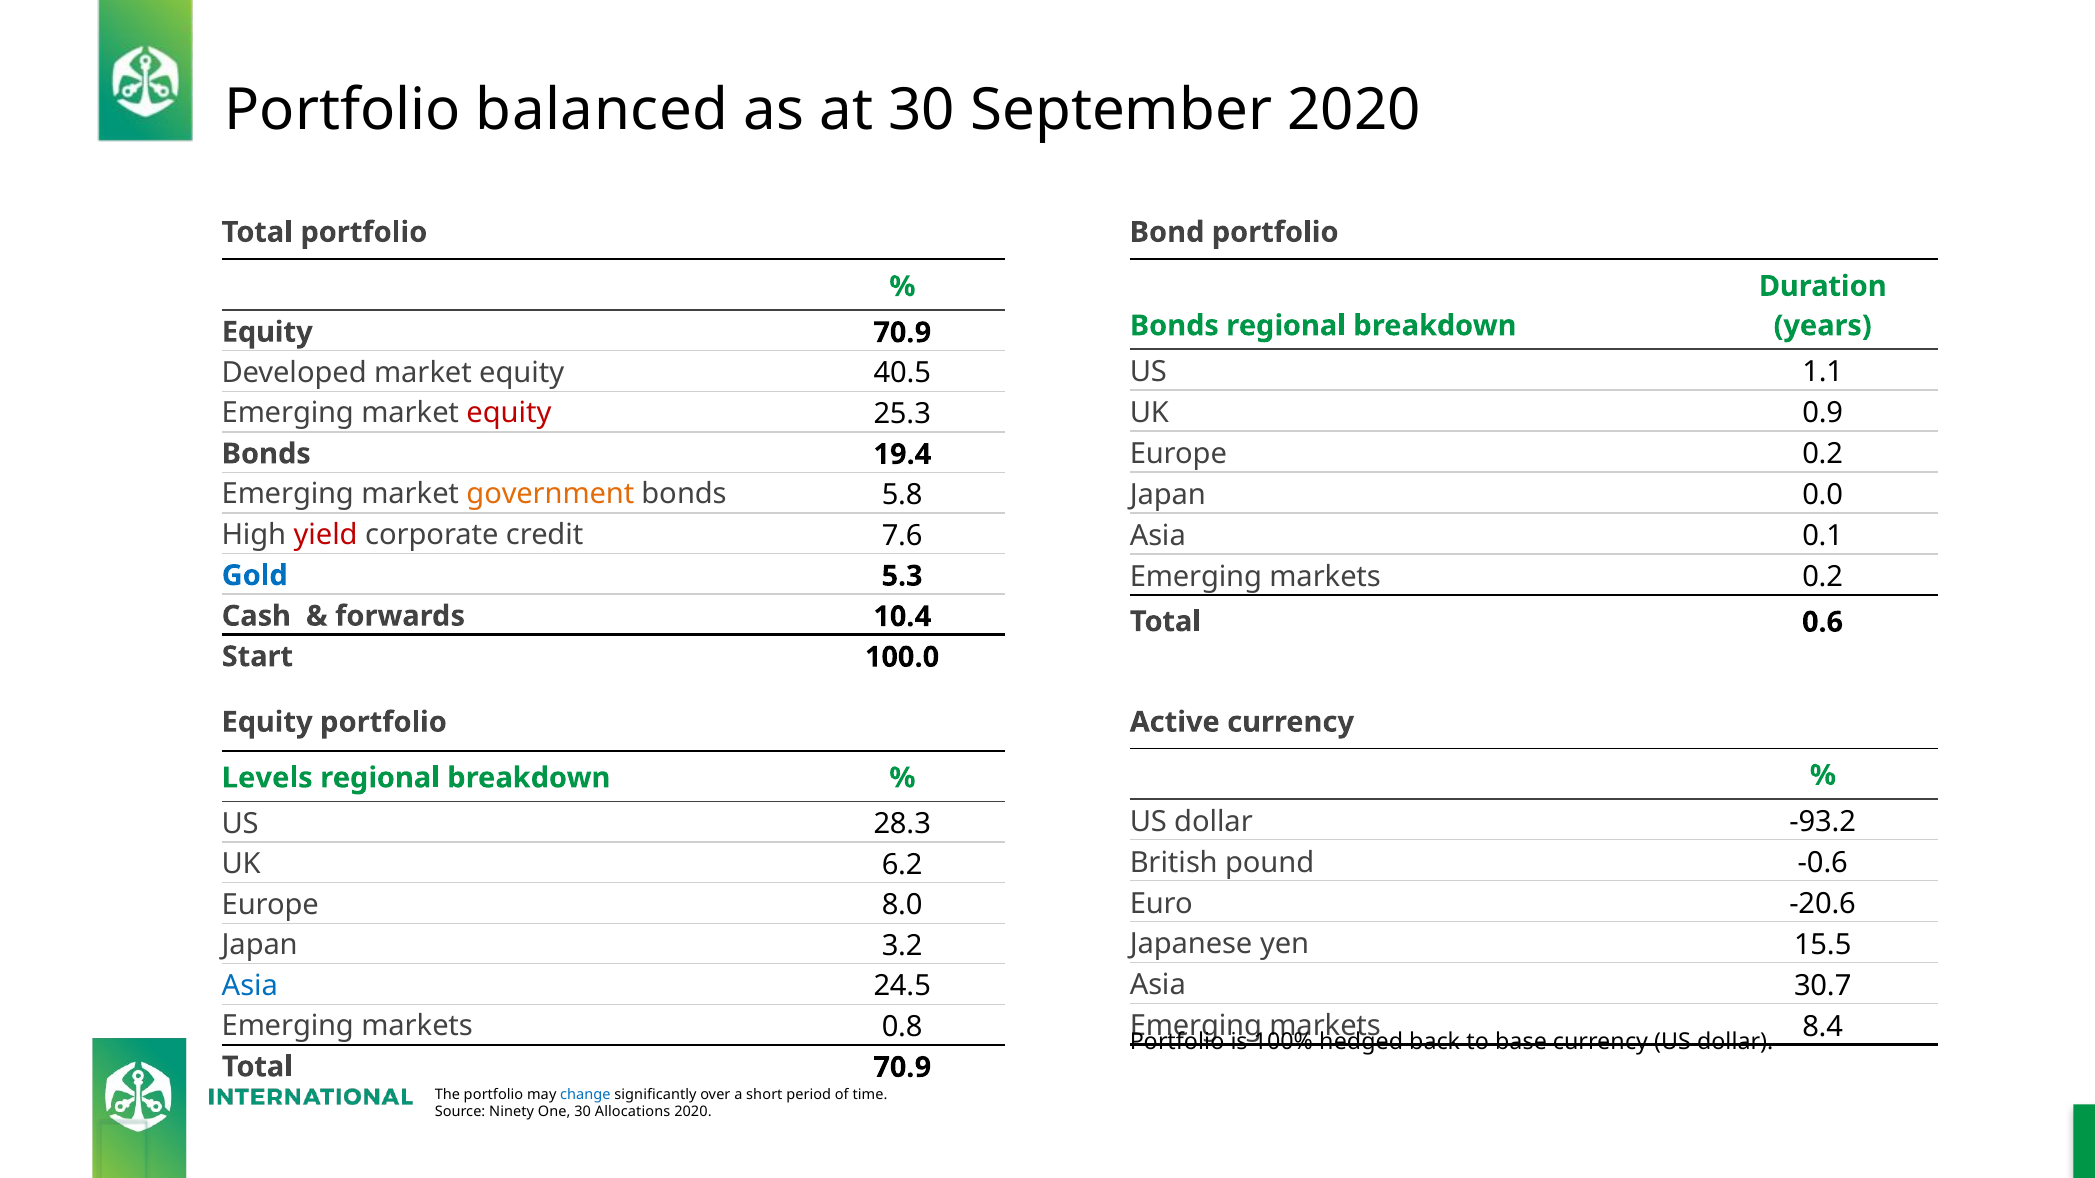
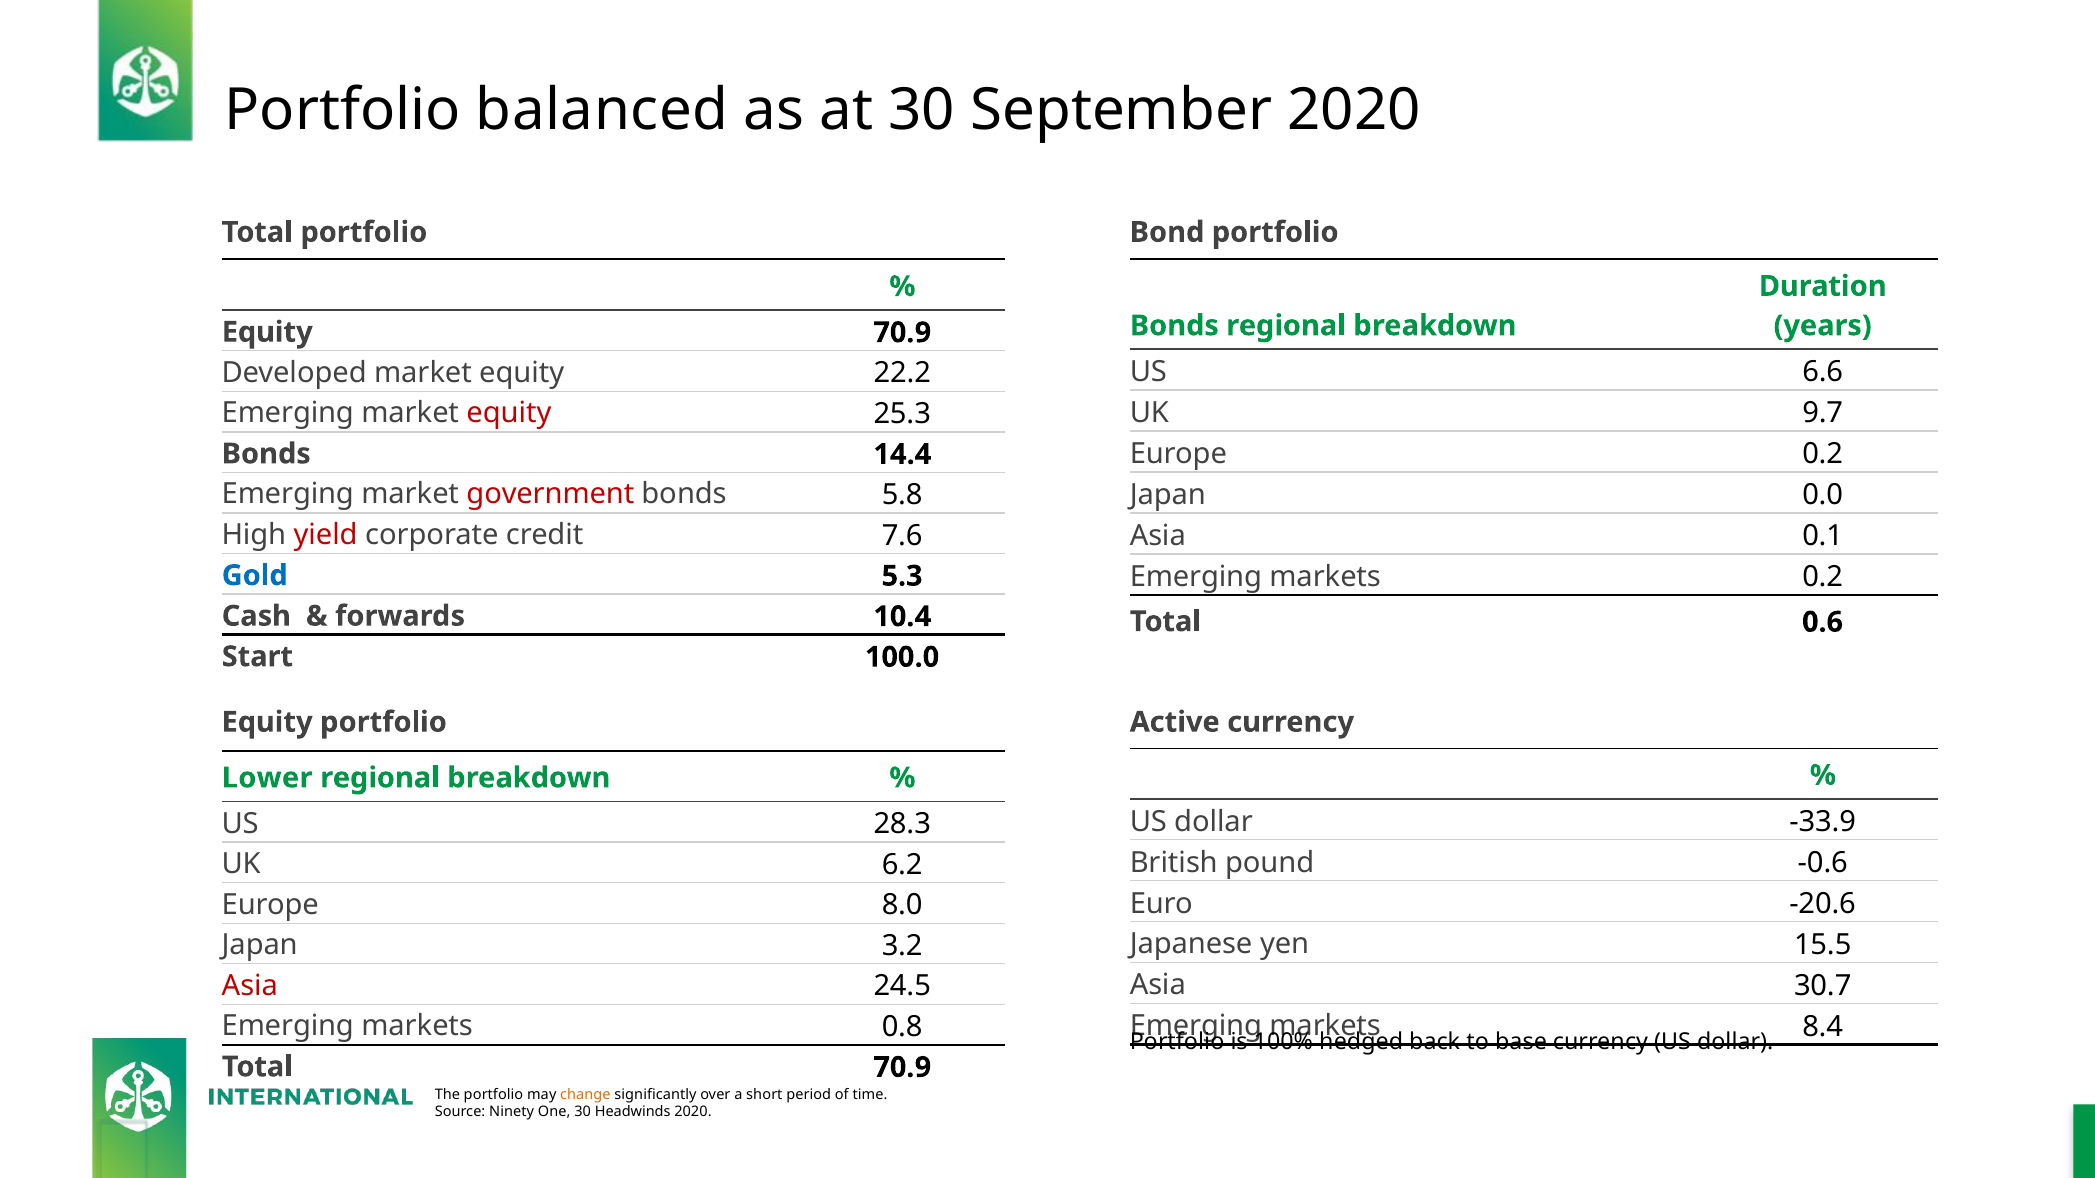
1.1: 1.1 -> 6.6
40.5: 40.5 -> 22.2
0.9: 0.9 -> 9.7
19.4: 19.4 -> 14.4
government colour: orange -> red
Levels: Levels -> Lower
-93.2: -93.2 -> -33.9
Asia at (250, 986) colour: blue -> red
change colour: blue -> orange
Allocations: Allocations -> Headwinds
